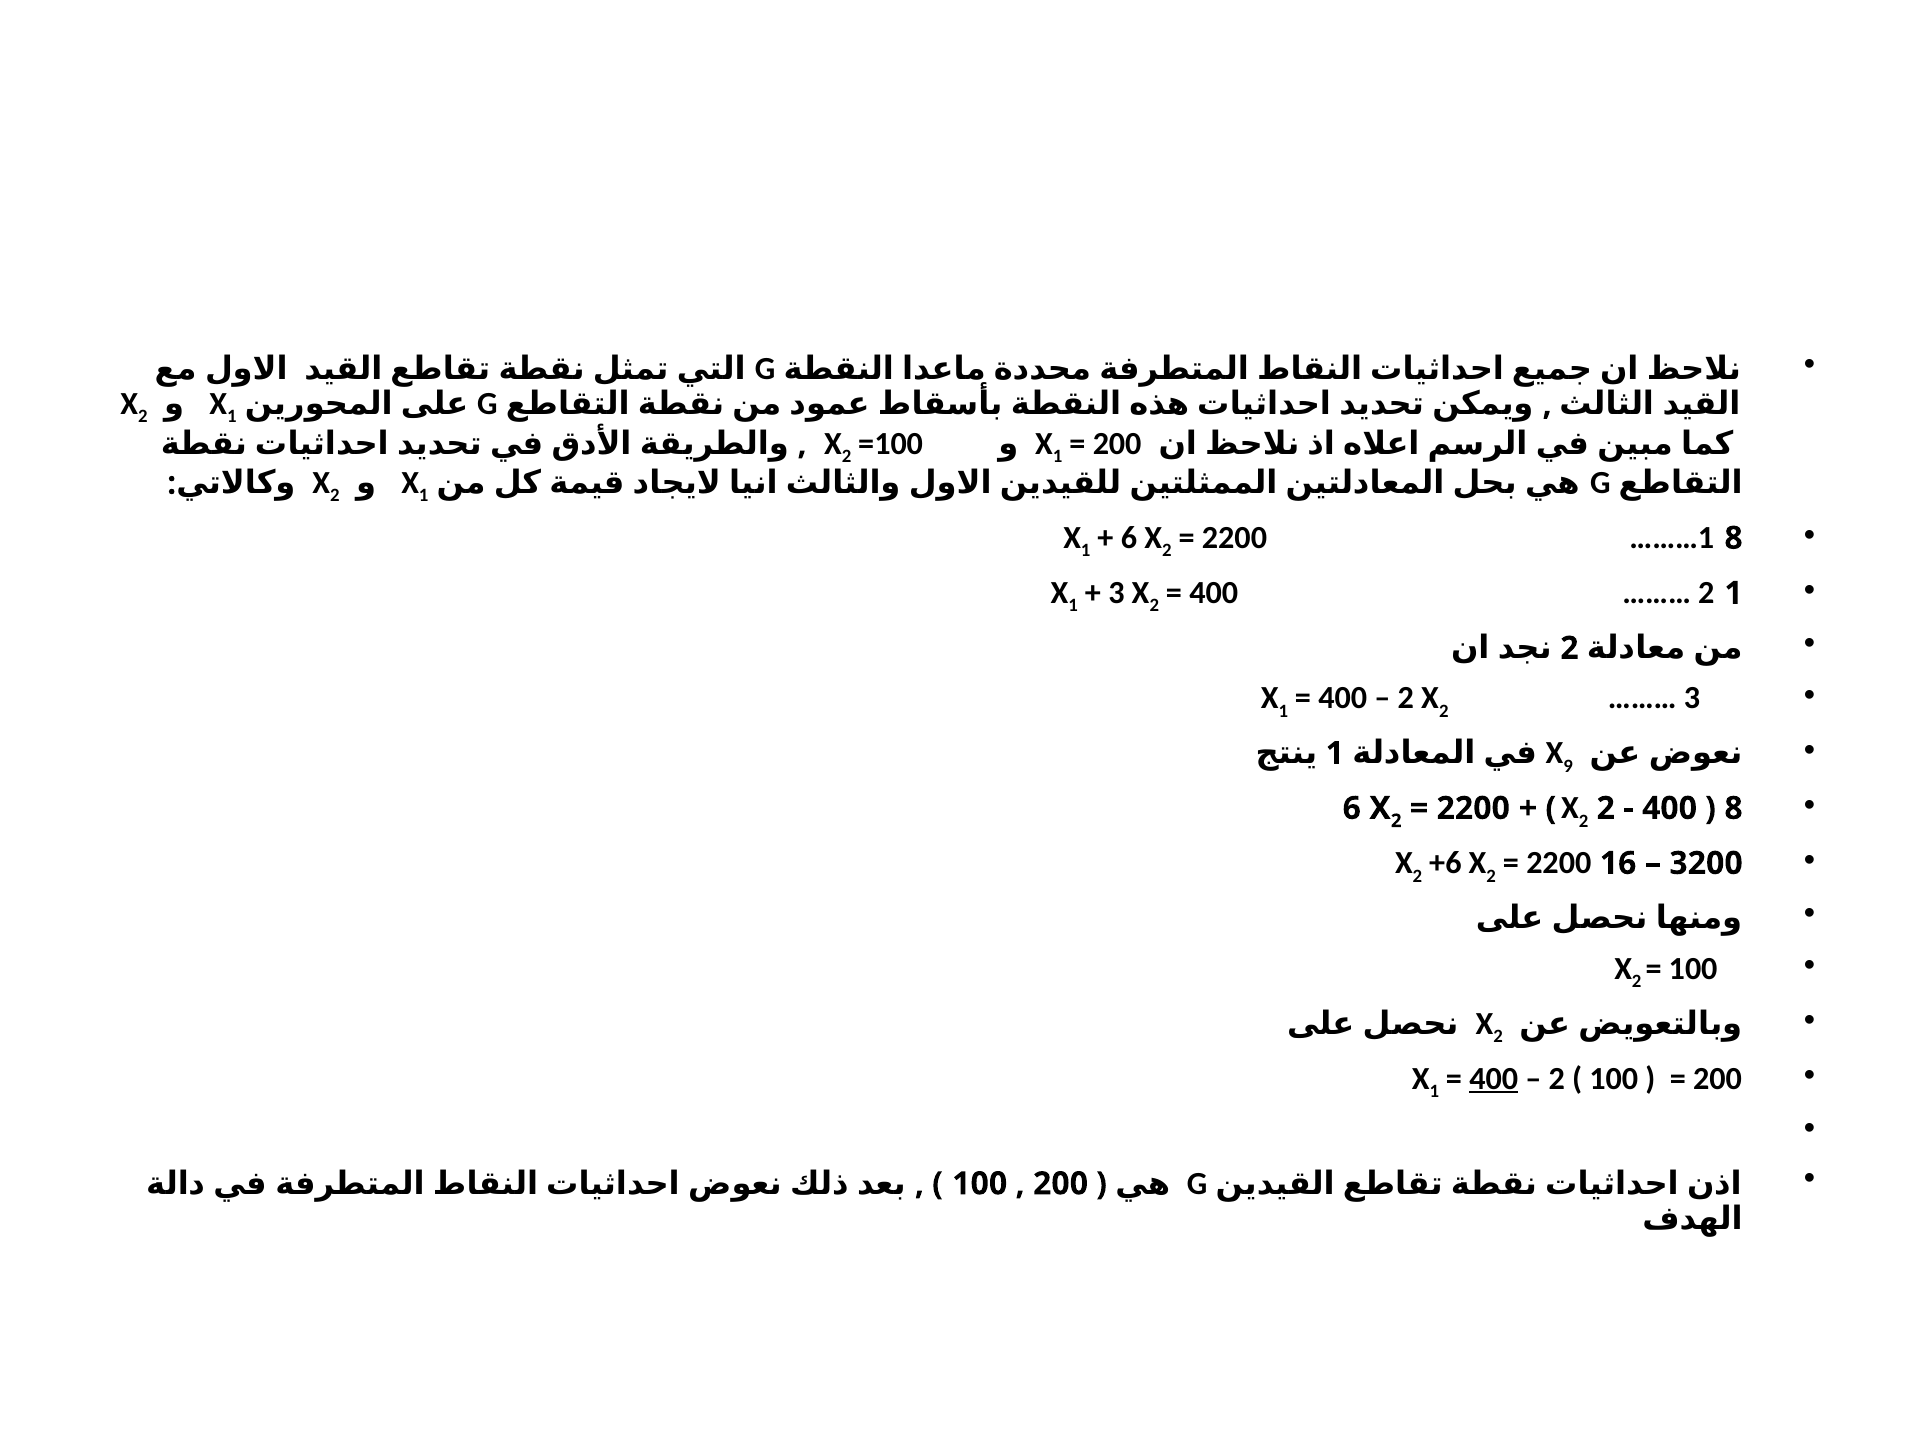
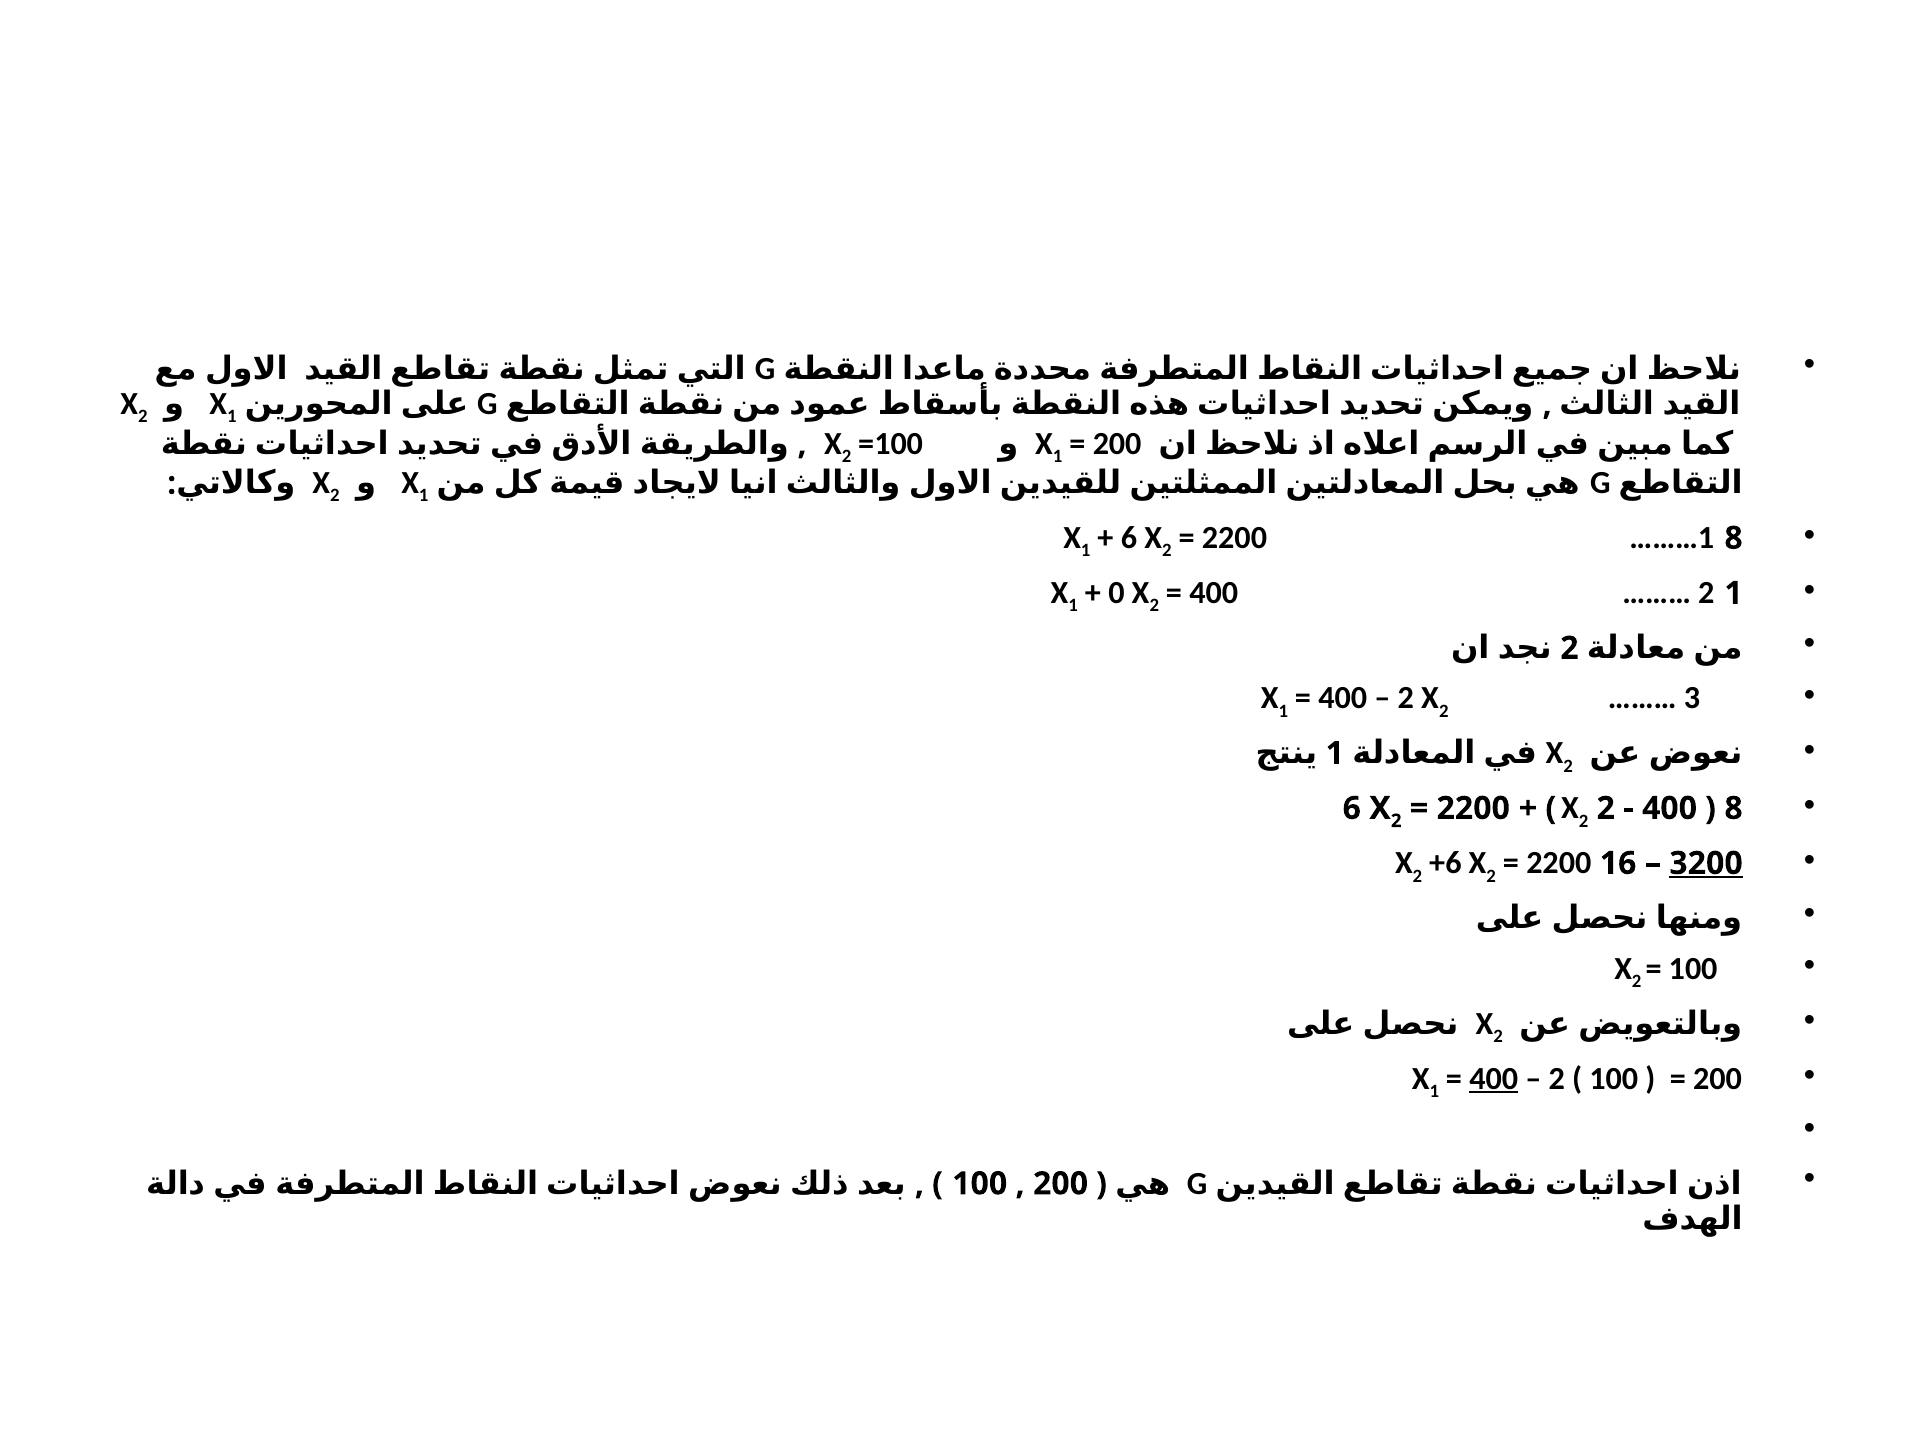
3 at (1116, 593): 3 -> 0
9 at (1568, 765): 9 -> 2
3200 underline: none -> present
